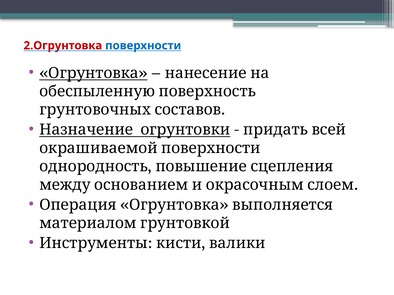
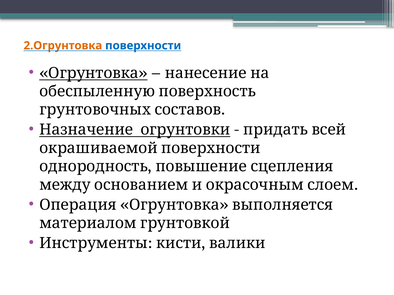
2.Огрунтовка colour: red -> orange
